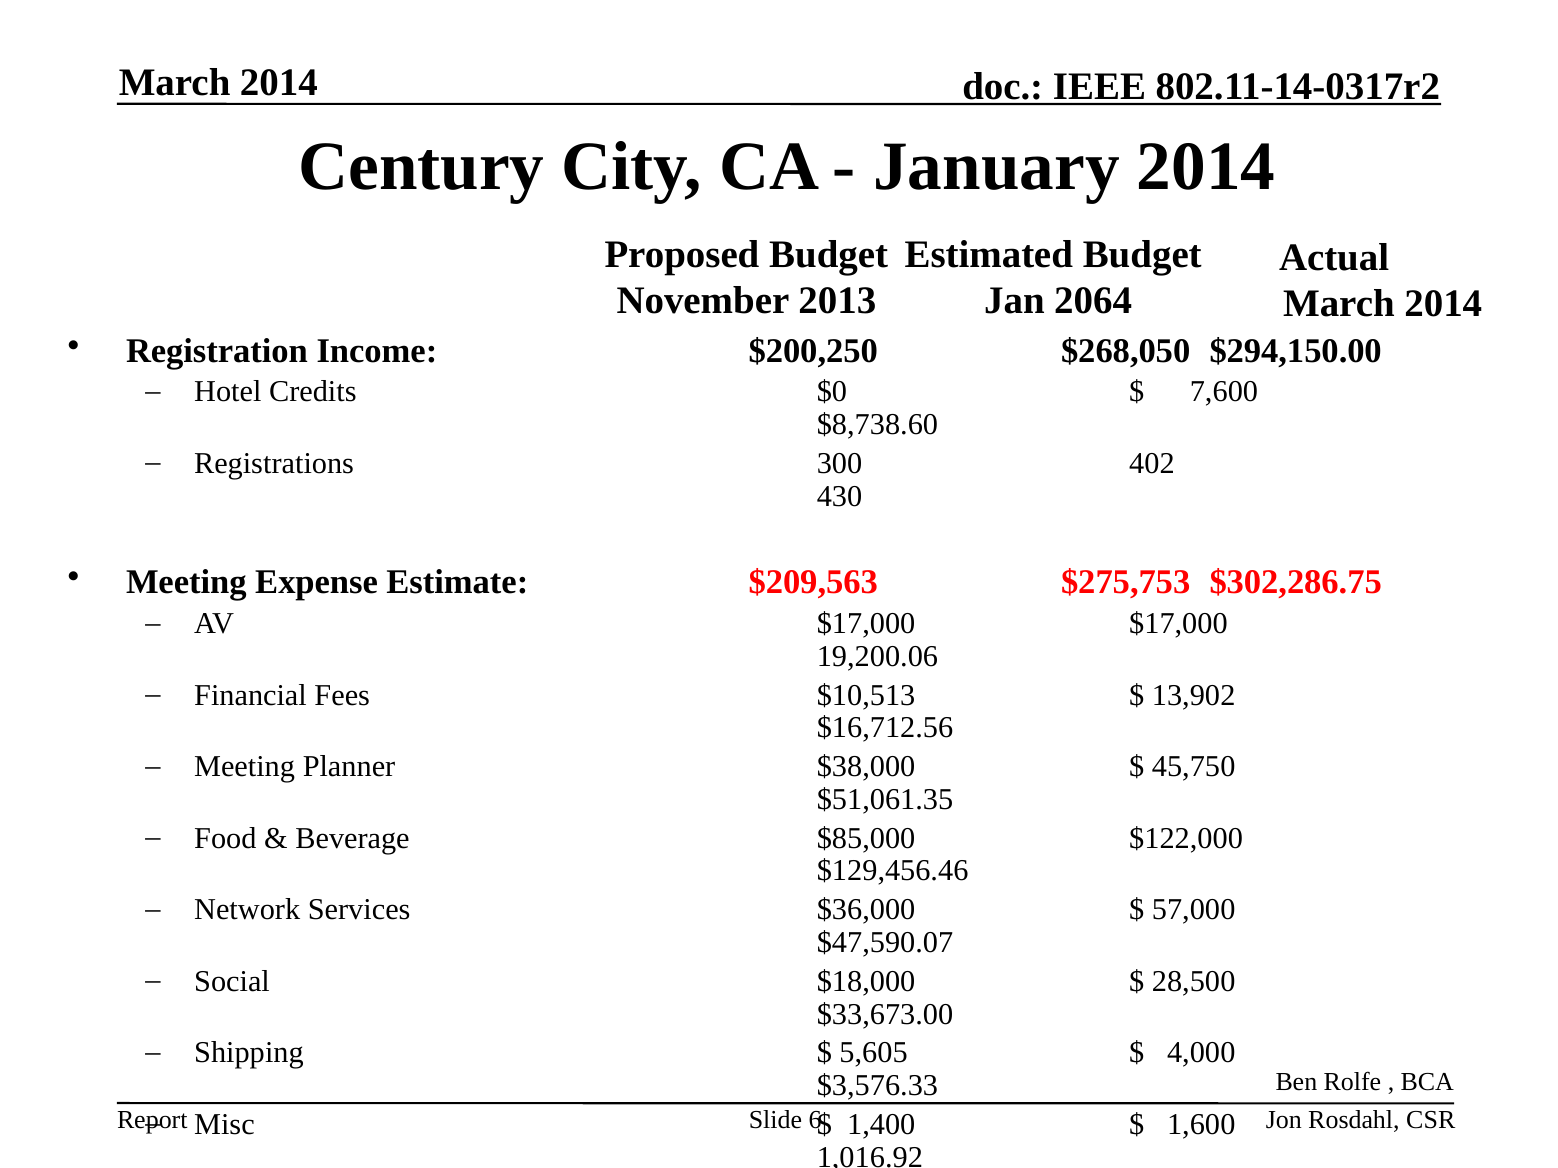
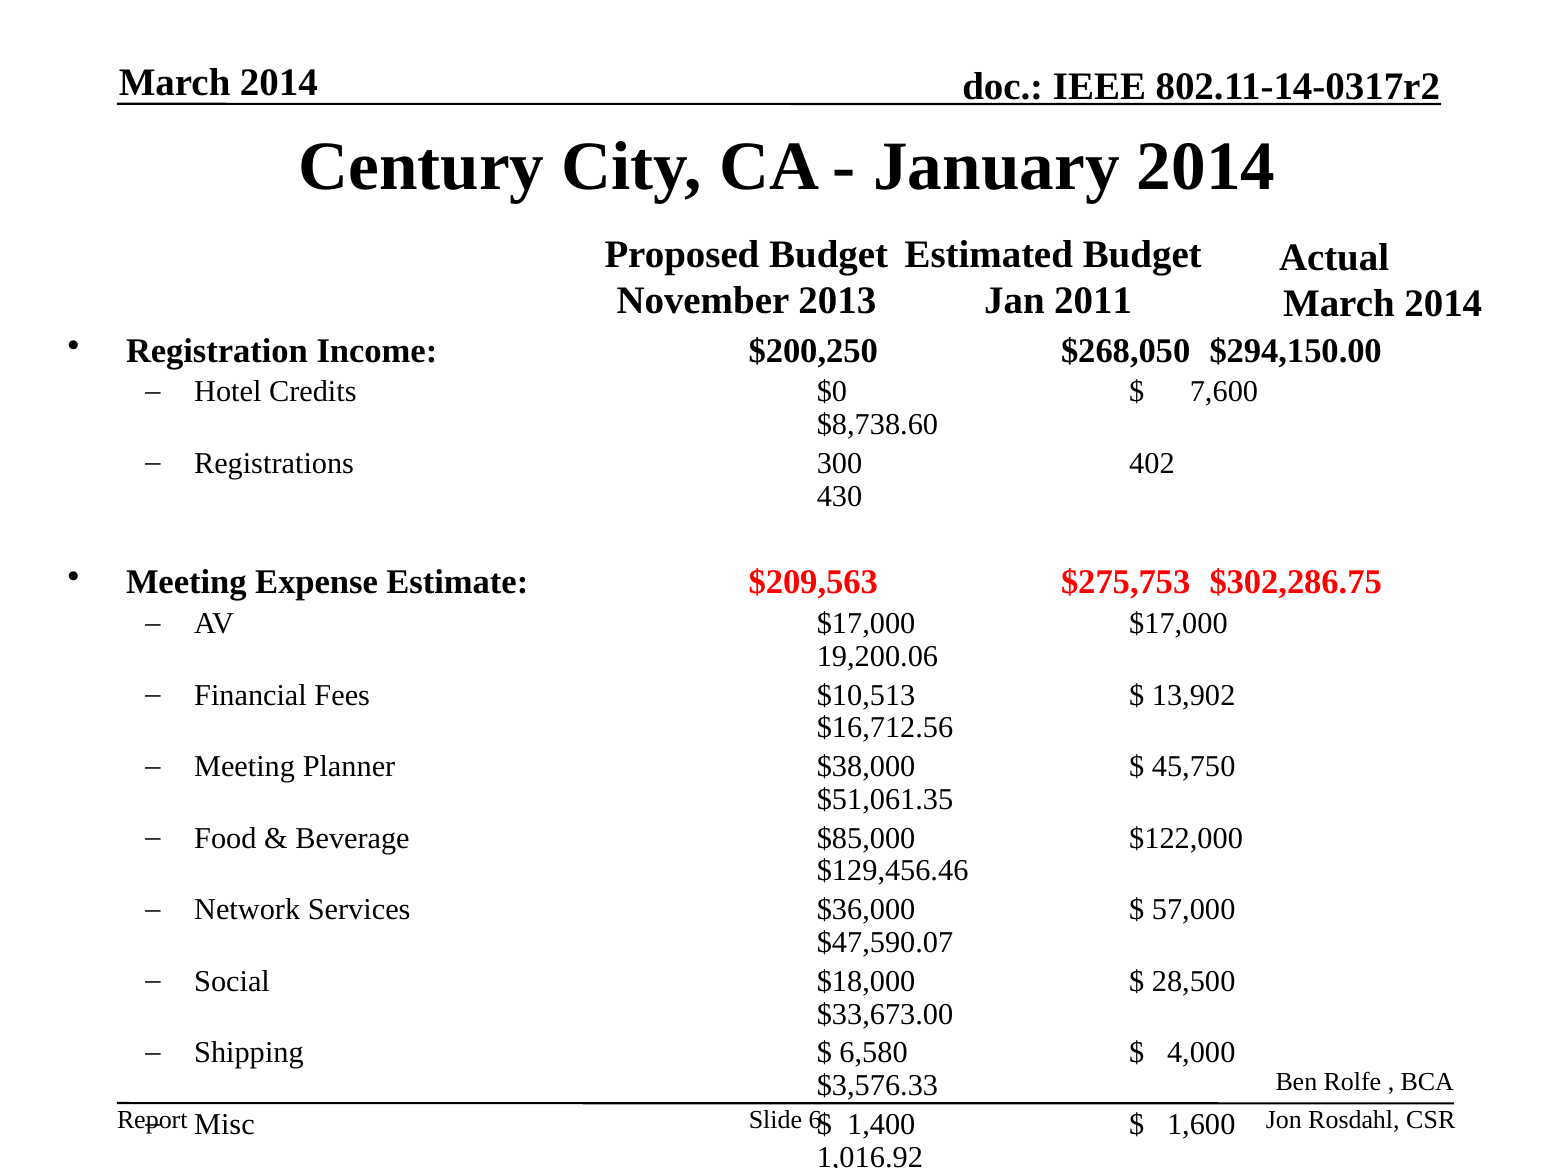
2064: 2064 -> 2011
5,605: 5,605 -> 6,580
